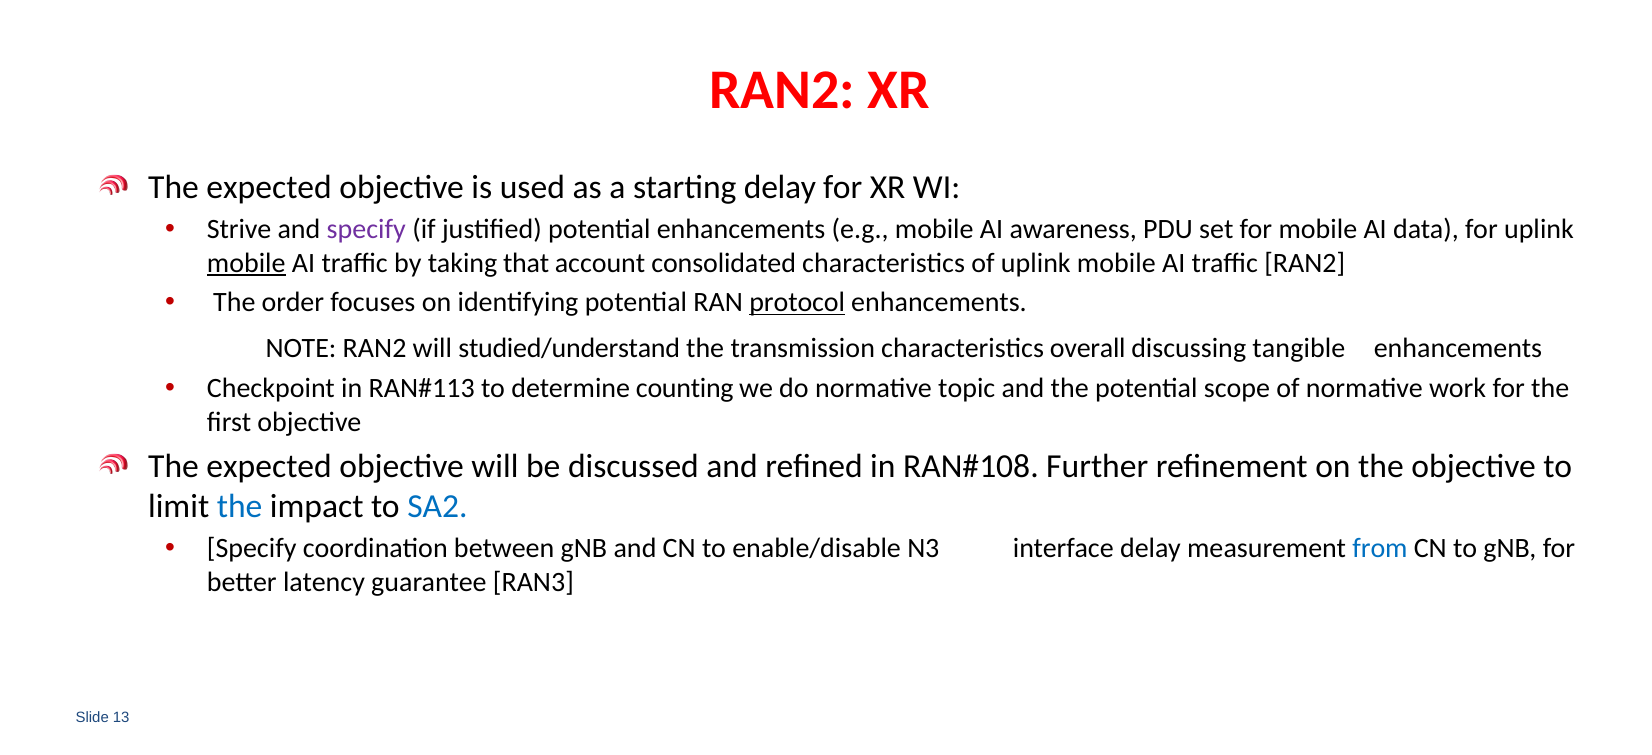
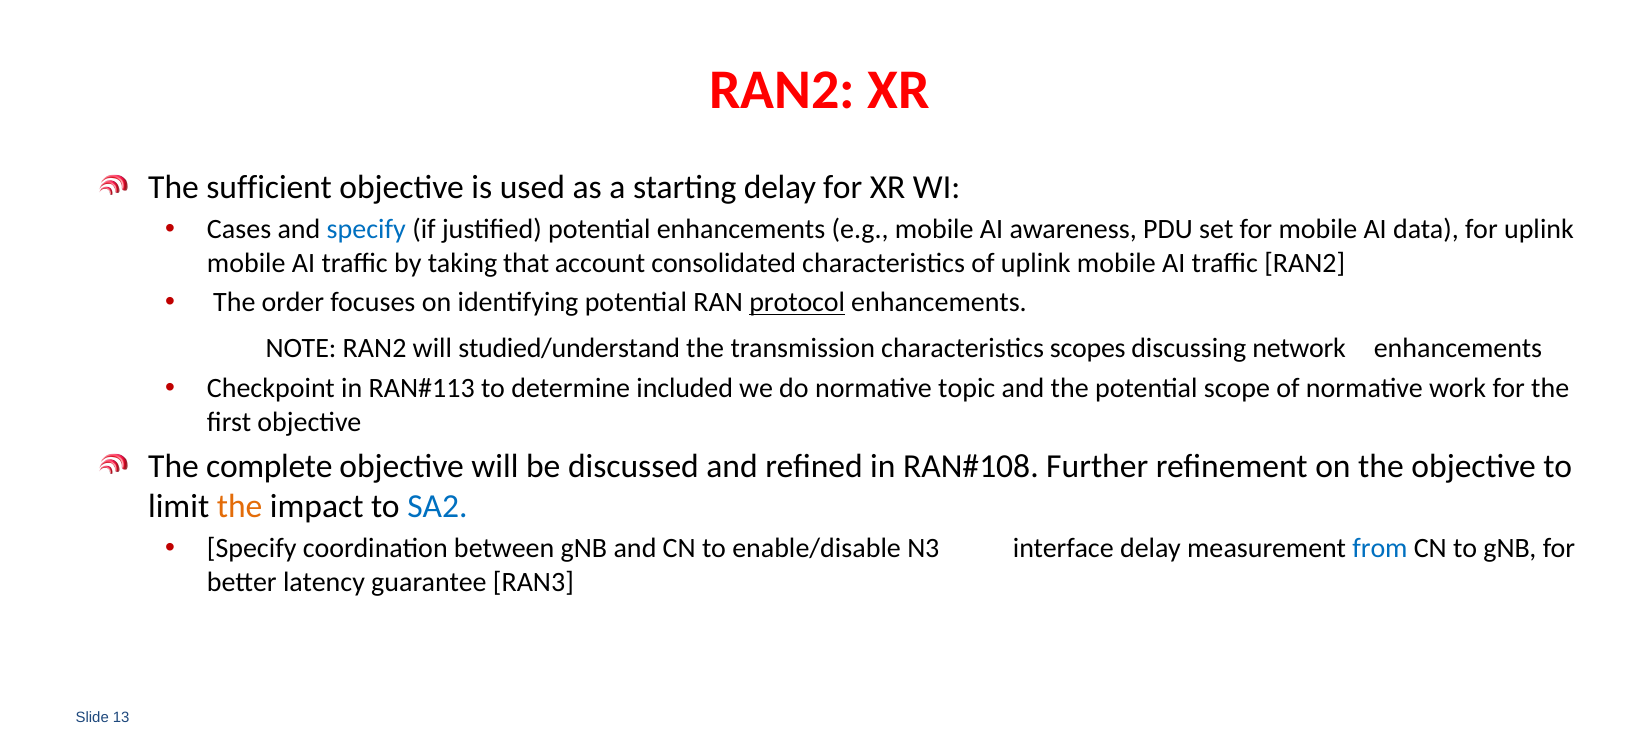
expected at (269, 188): expected -> sufficient
Strive: Strive -> Cases
specify at (366, 230) colour: purple -> blue
mobile at (246, 263) underline: present -> none
overall: overall -> scopes
tangible: tangible -> network
counting: counting -> included
expected at (269, 466): expected -> complete
the at (240, 507) colour: blue -> orange
